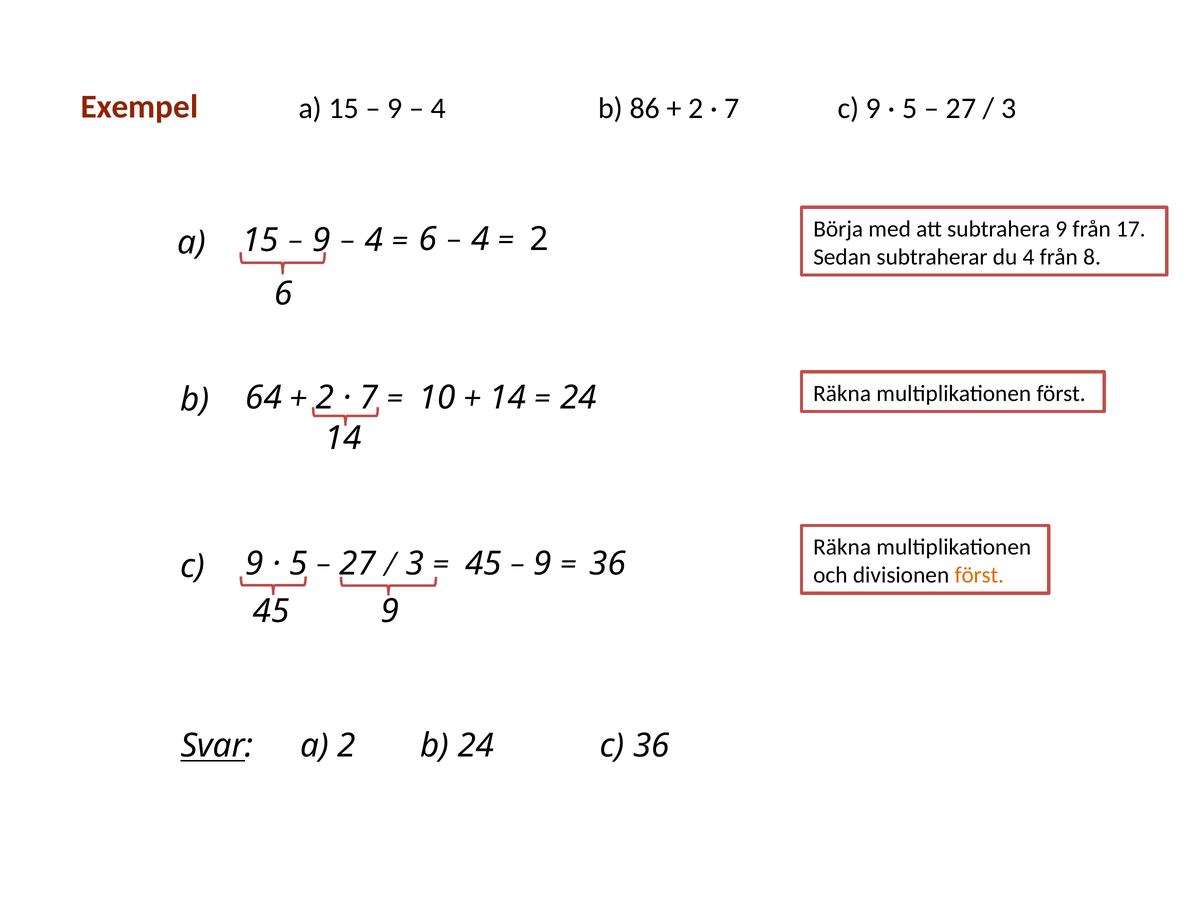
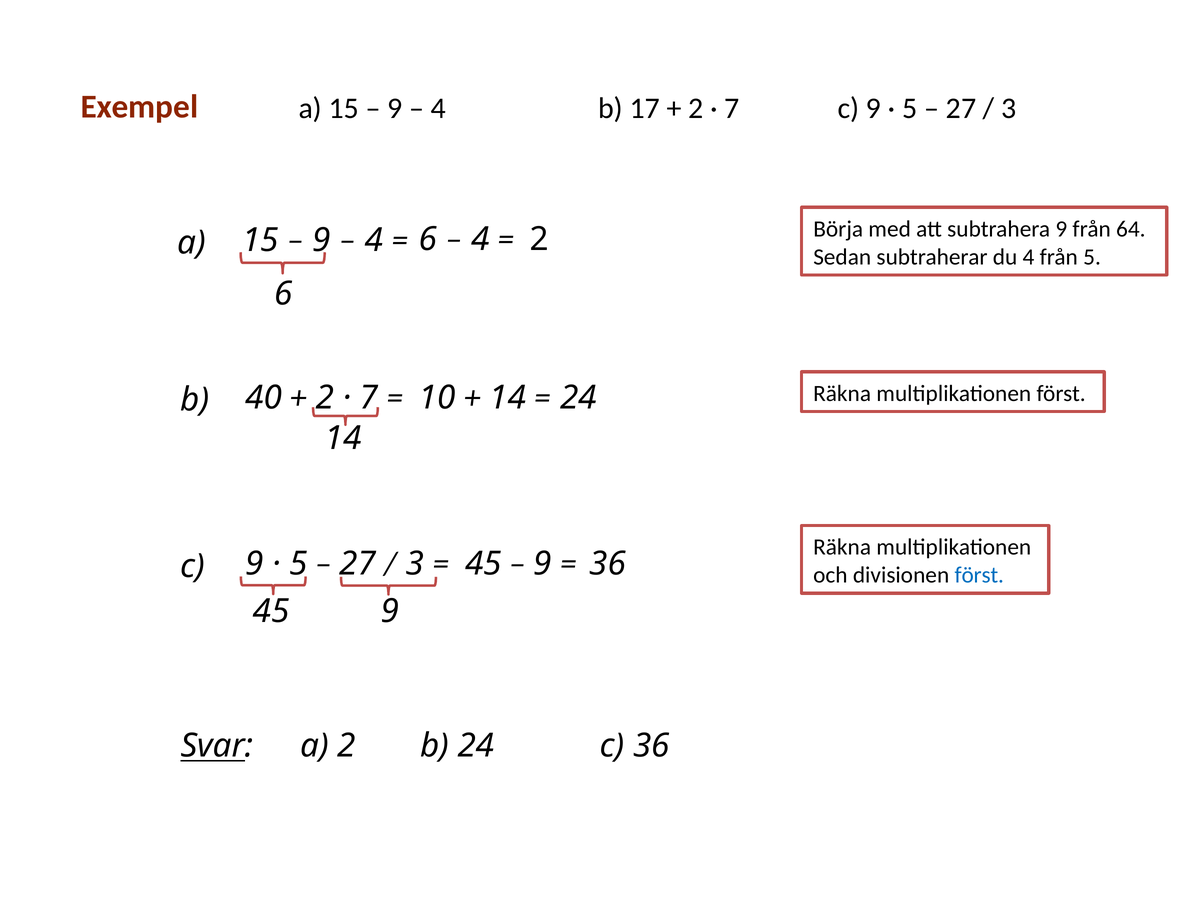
86: 86 -> 17
17: 17 -> 64
från 8: 8 -> 5
64: 64 -> 40
först at (979, 575) colour: orange -> blue
